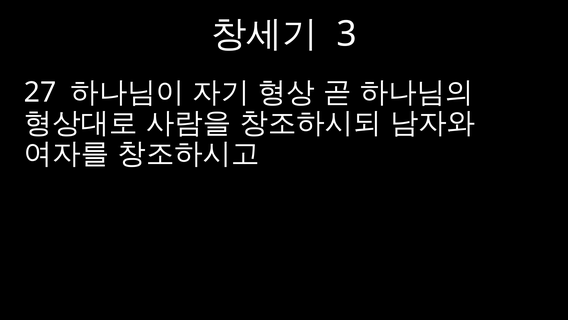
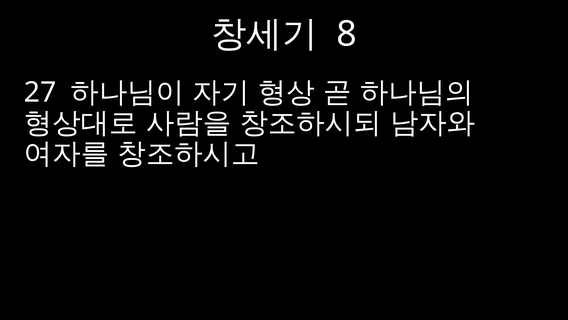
3: 3 -> 8
